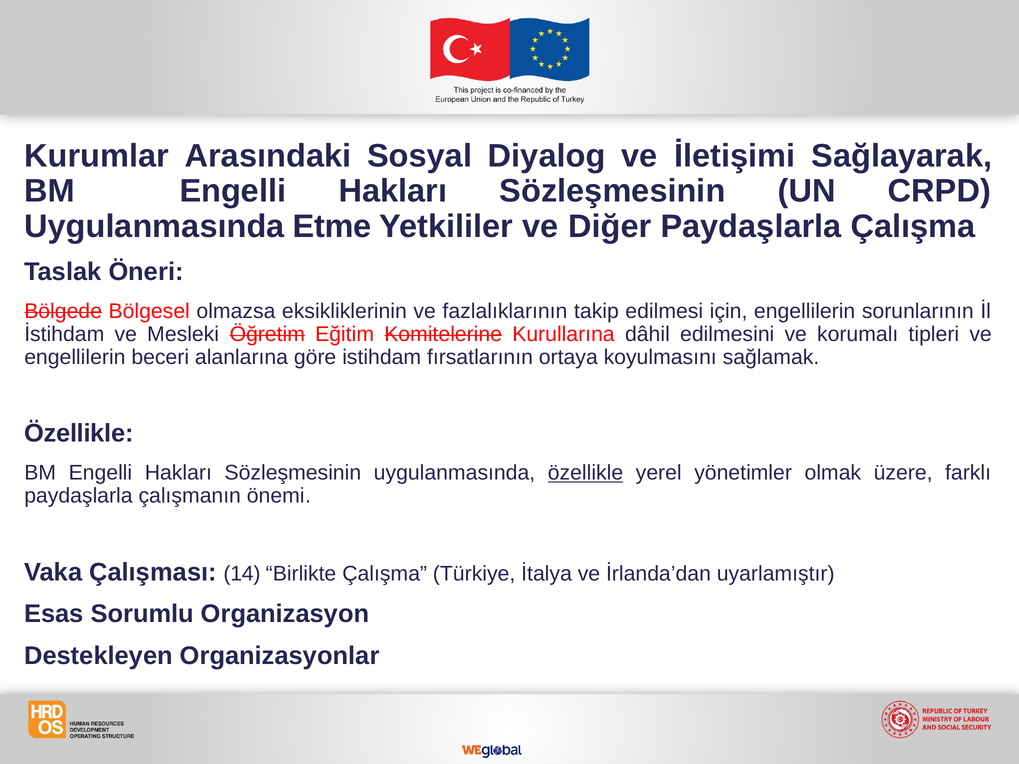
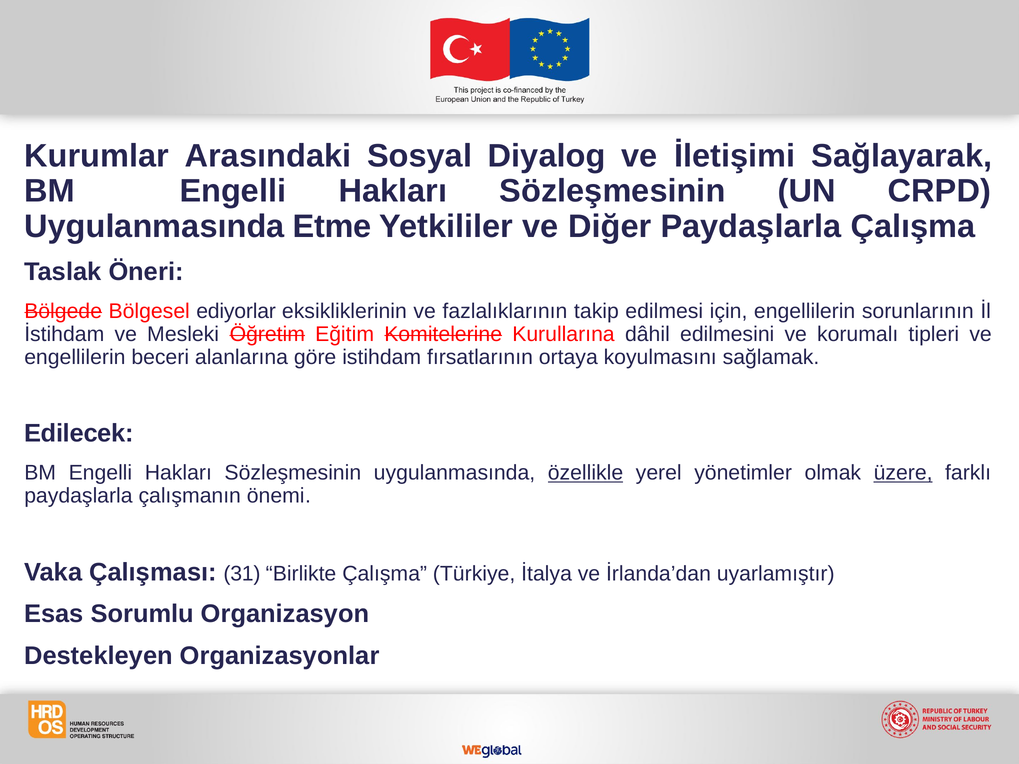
olmazsa: olmazsa -> ediyorlar
Özellikle at (79, 434): Özellikle -> Edilecek
üzere underline: none -> present
14: 14 -> 31
